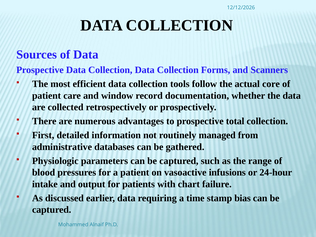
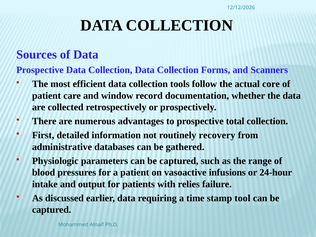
managed: managed -> recovery
chart: chart -> relies
bias: bias -> tool
